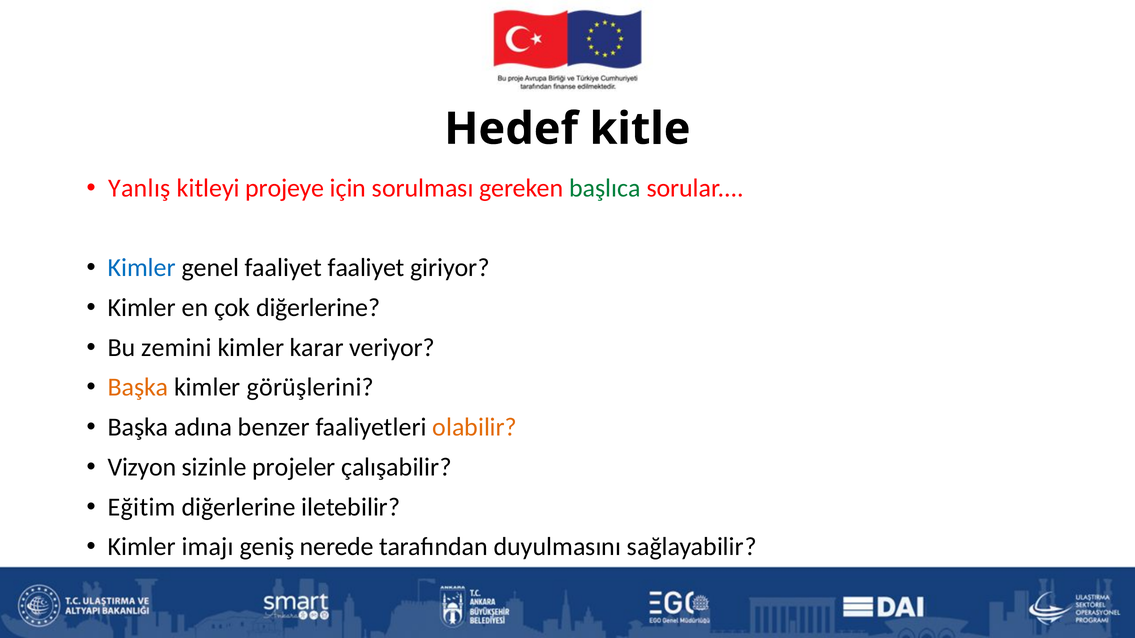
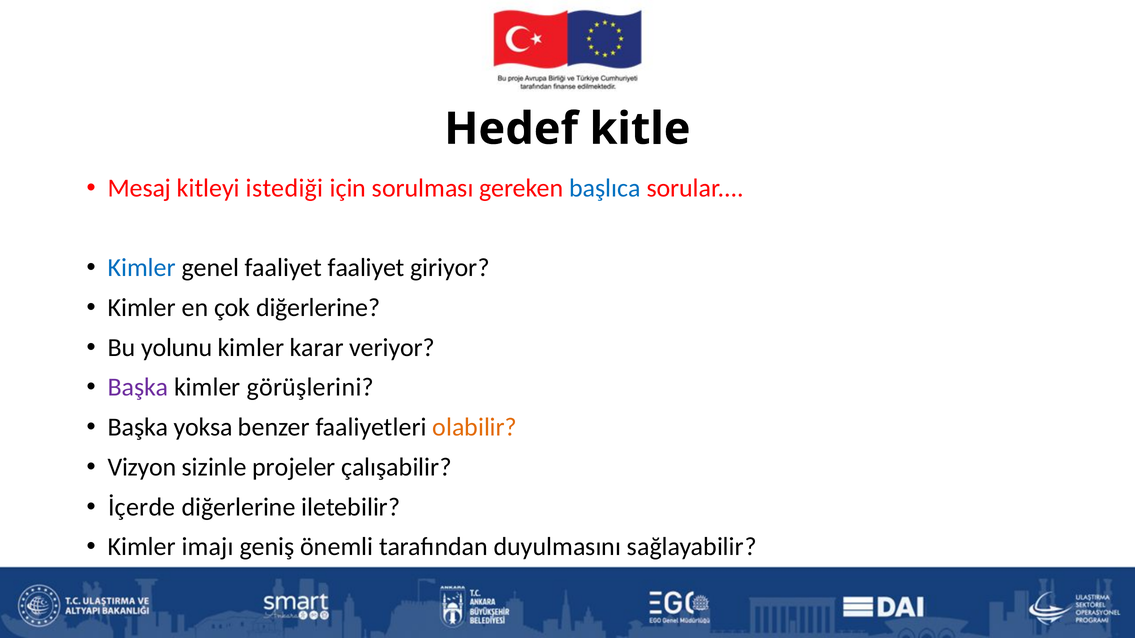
Yanlış: Yanlış -> Mesaj
projeye: projeye -> istediği
başlıca colour: green -> blue
zemini: zemini -> yolunu
Başka at (138, 388) colour: orange -> purple
adına: adına -> yoksa
Eğitim: Eğitim -> İçerde
nerede: nerede -> önemli
